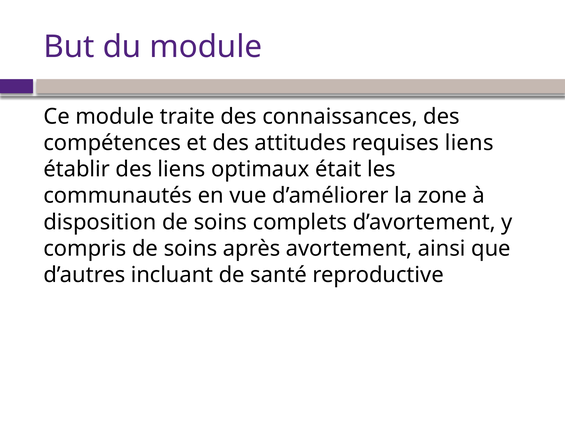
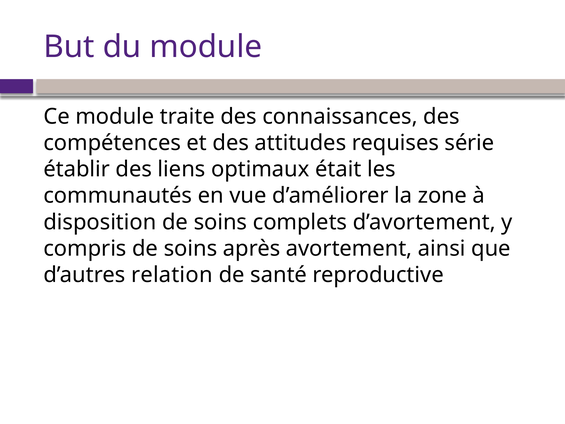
requises liens: liens -> série
incluant: incluant -> relation
